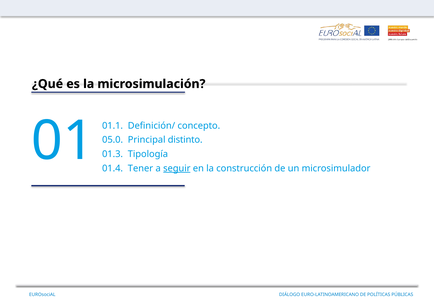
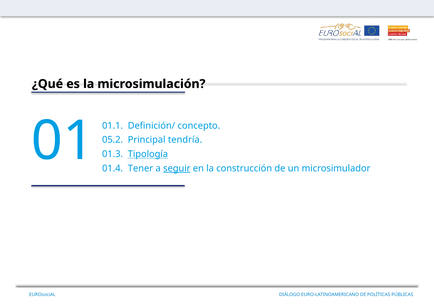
05.0: 05.0 -> 05.2
distinto: distinto -> tendría
Tipología underline: none -> present
